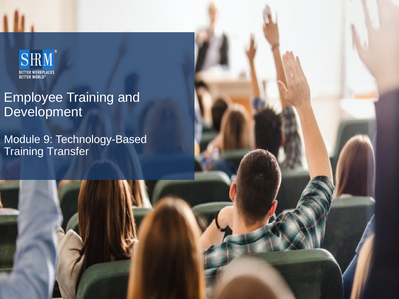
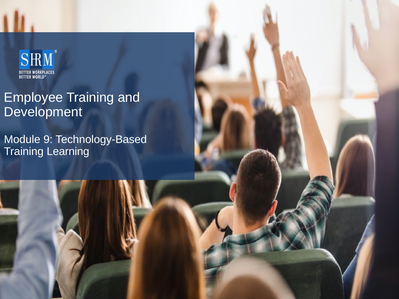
Transfer: Transfer -> Learning
